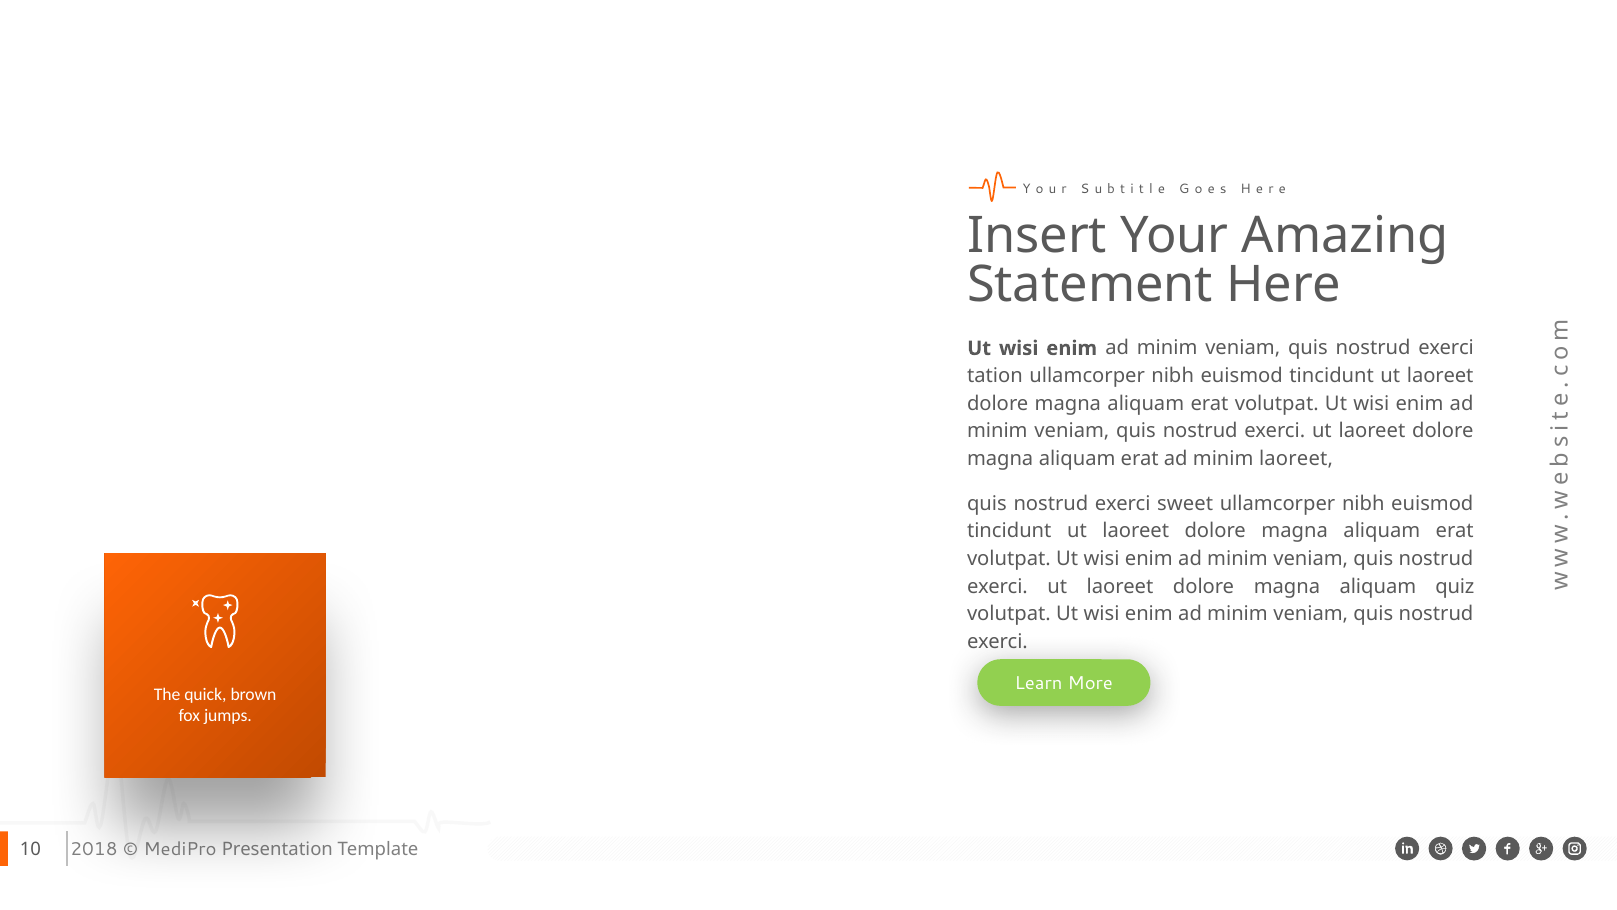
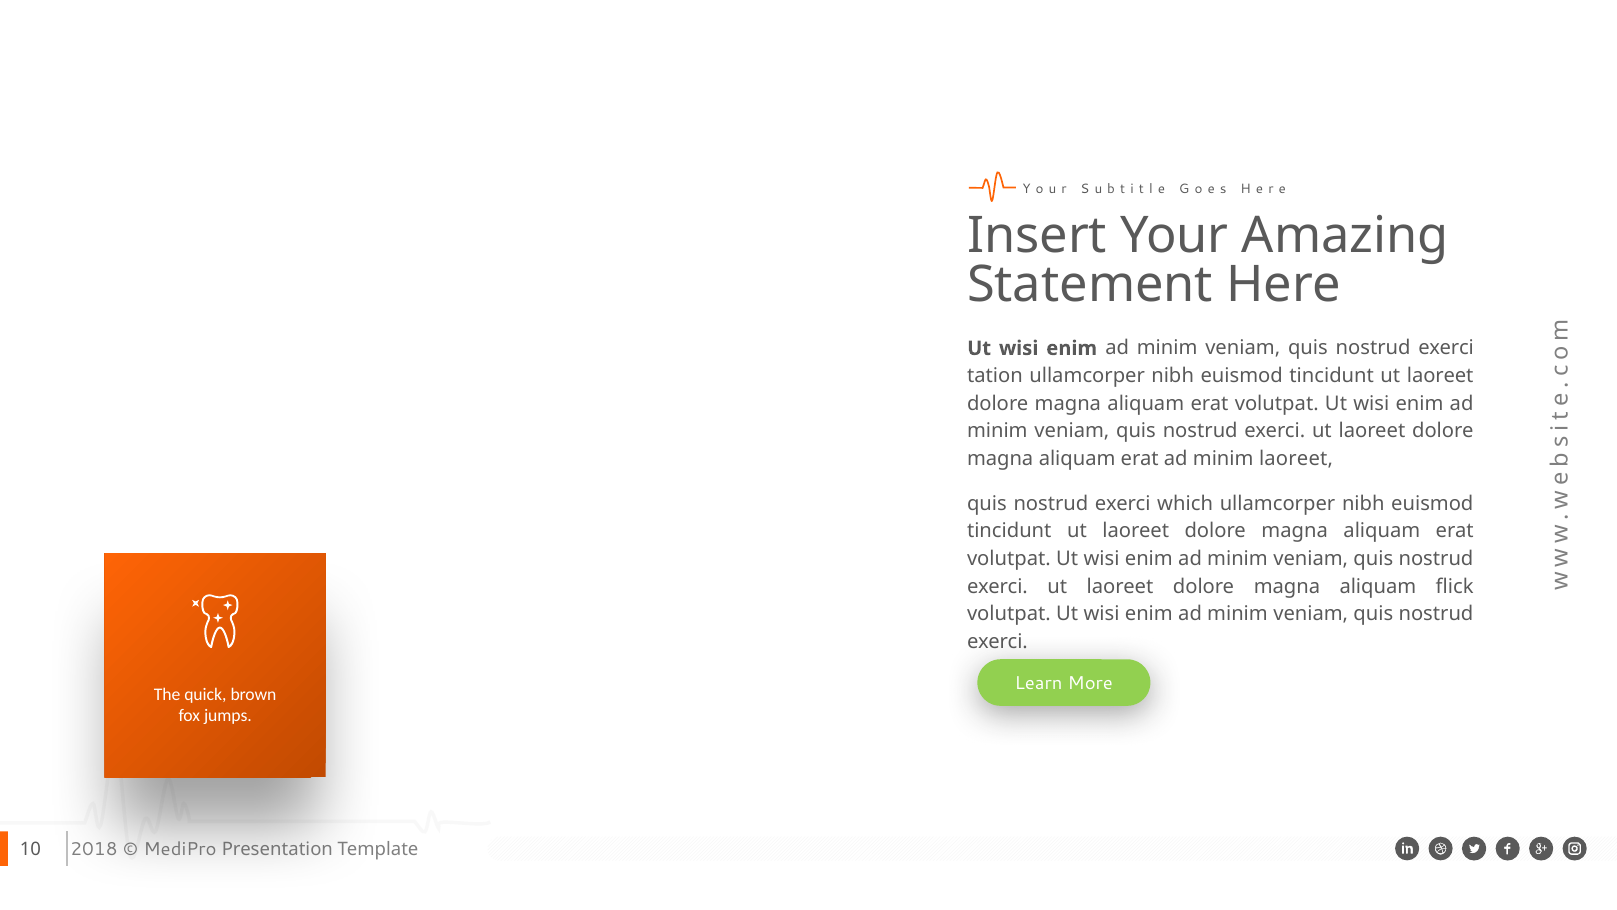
sweet: sweet -> which
quiz: quiz -> flick
